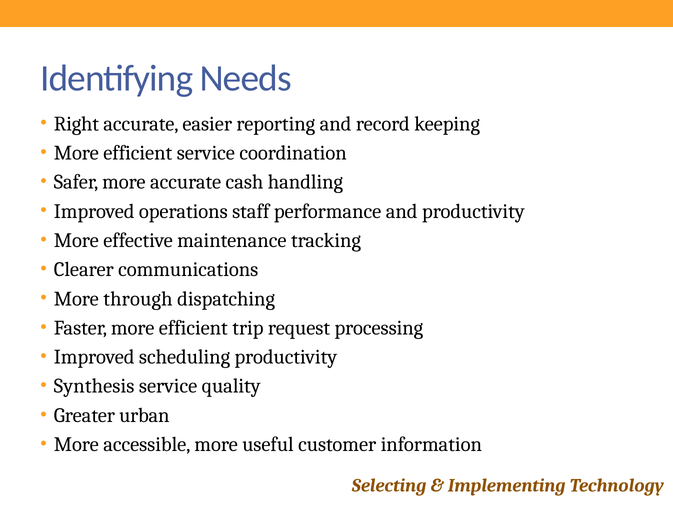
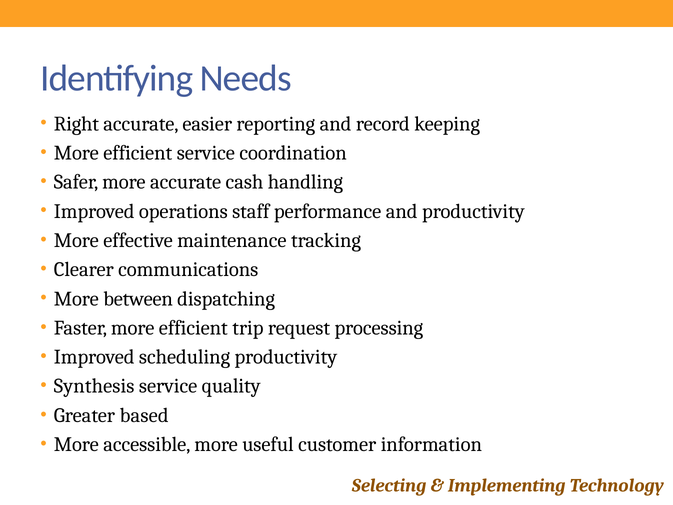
through: through -> between
urban: urban -> based
